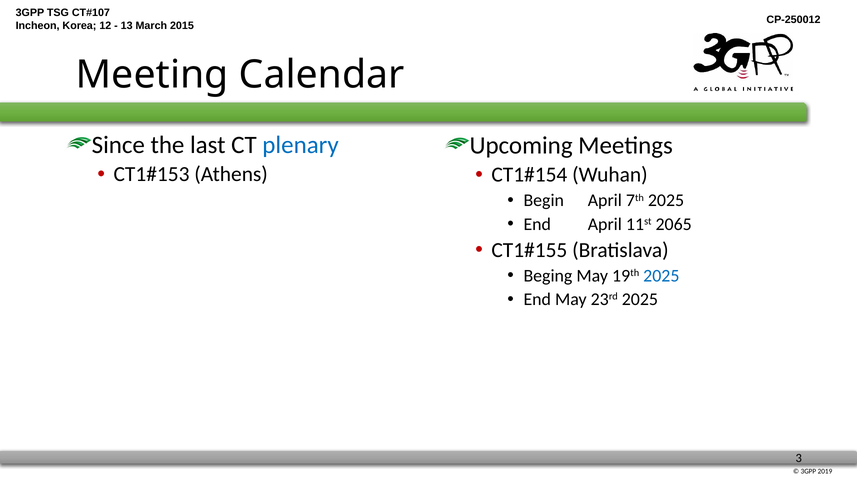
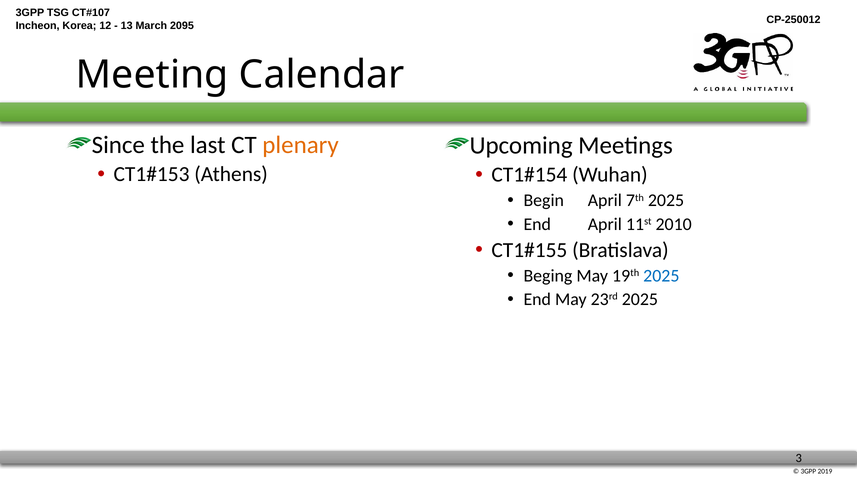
2015: 2015 -> 2095
plenary colour: blue -> orange
2065: 2065 -> 2010
